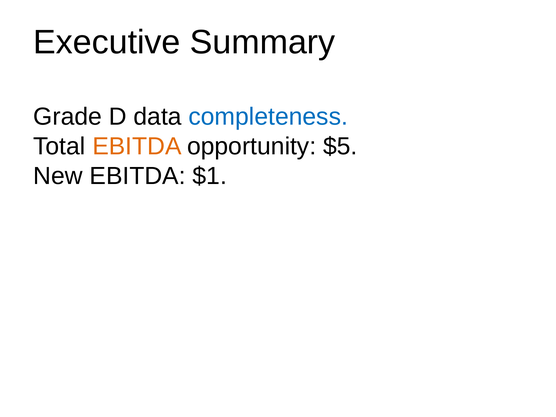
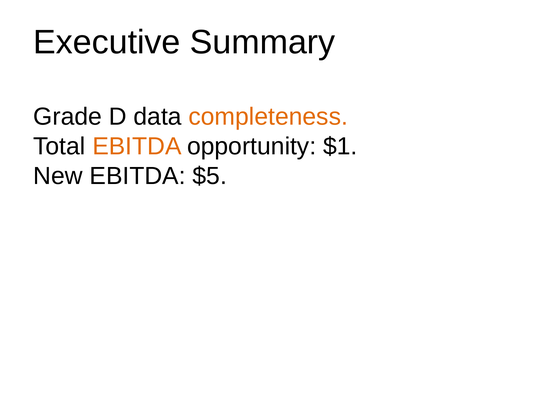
completeness colour: blue -> orange
$5: $5 -> $1
$1: $1 -> $5
